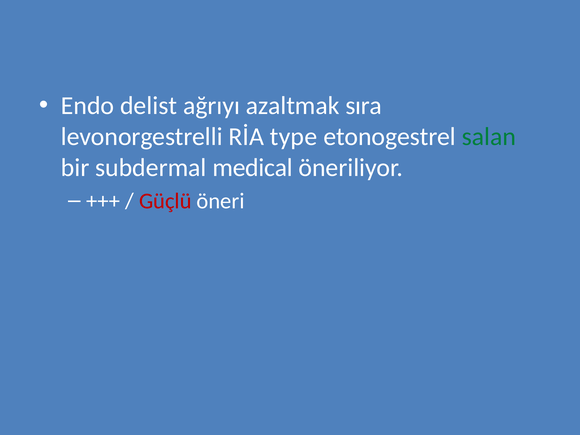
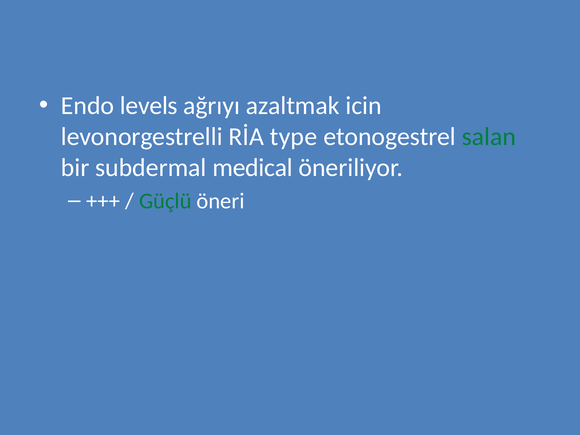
delist: delist -> levels
sıra: sıra -> icin
Güçlü colour: red -> green
